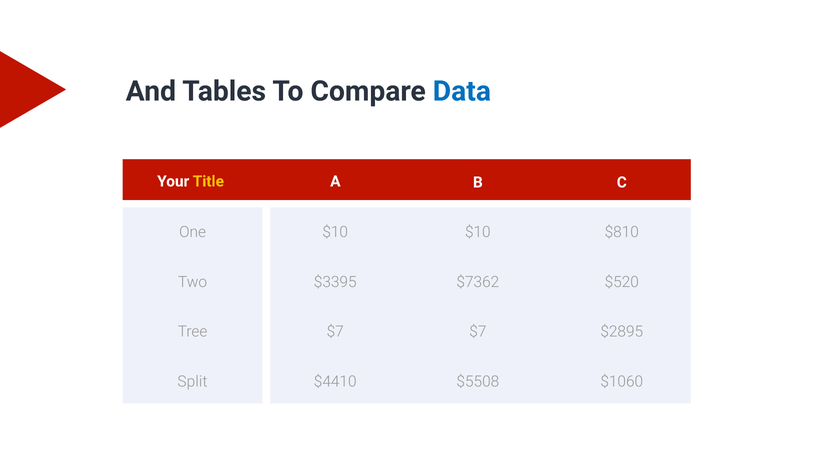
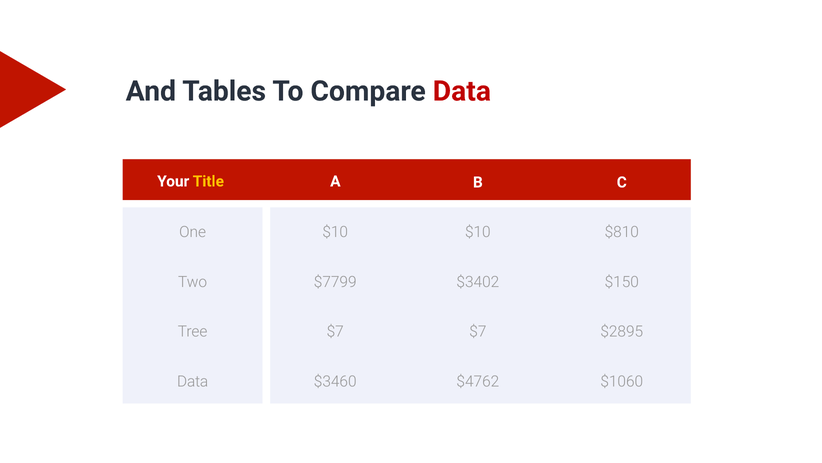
Data at (462, 91) colour: blue -> red
$3395: $3395 -> $7799
$7362: $7362 -> $3402
$520: $520 -> $150
Split at (192, 381): Split -> Data
$4410: $4410 -> $3460
$5508: $5508 -> $4762
